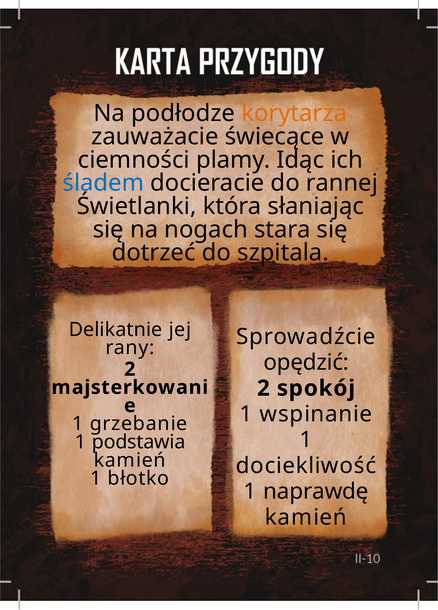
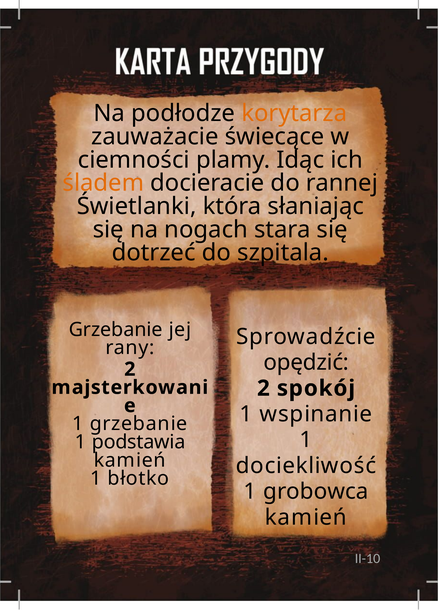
śladem colour: blue -> orange
Delikatnie at (116, 329): Delikatnie -> Grzebanie
naprawdę: naprawdę -> grobowca
